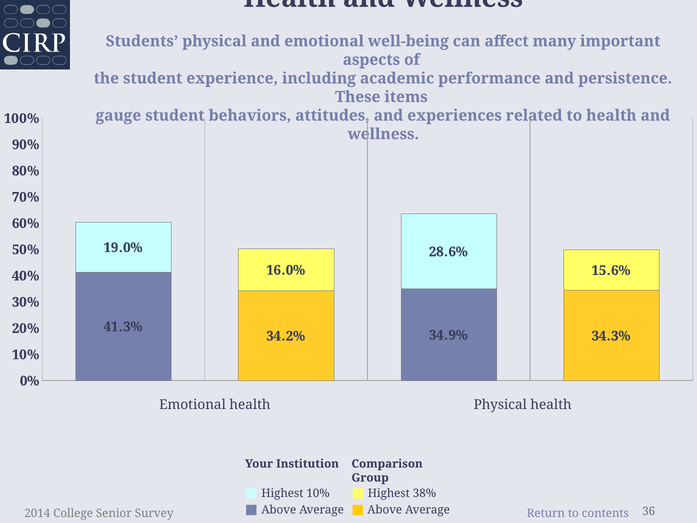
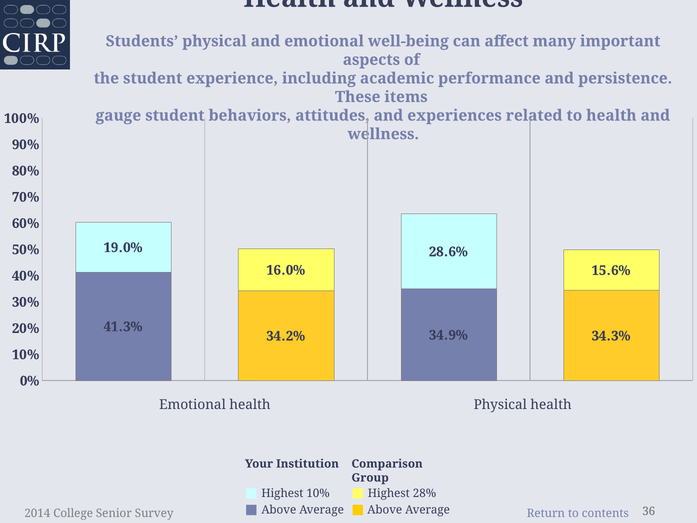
38%: 38% -> 28%
